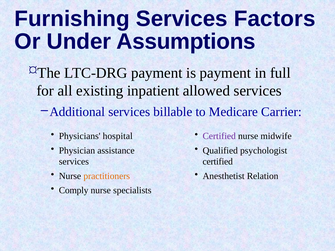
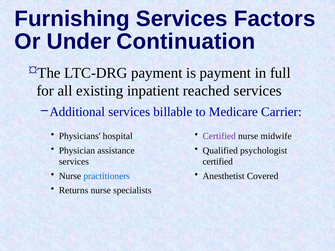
Assumptions: Assumptions -> Continuation
allowed: allowed -> reached
practitioners colour: orange -> blue
Relation: Relation -> Covered
Comply: Comply -> Returns
